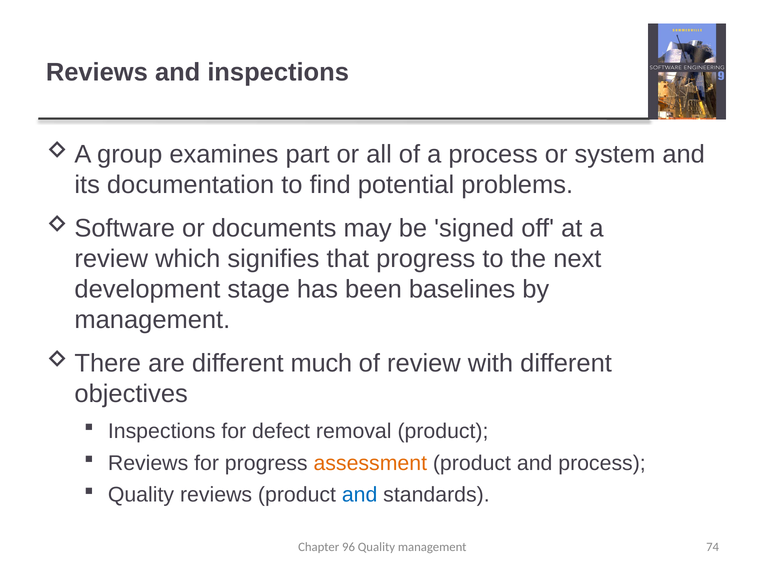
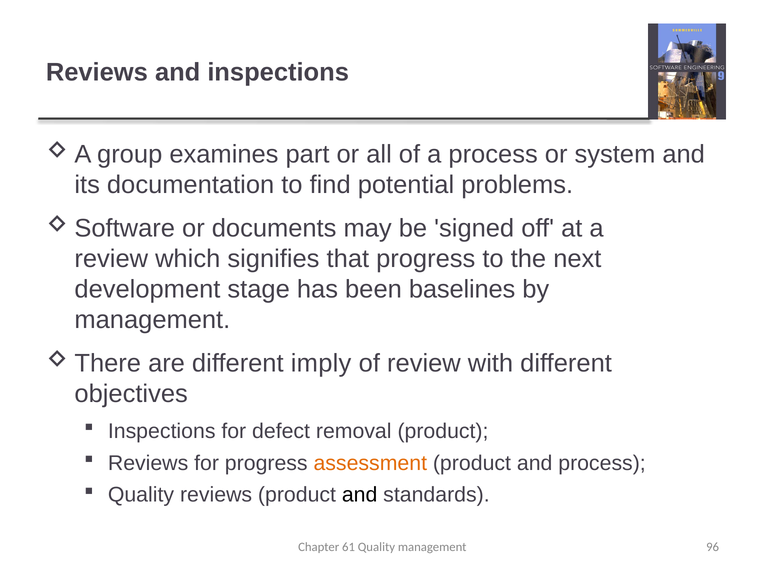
much: much -> imply
and at (360, 496) colour: blue -> black
96: 96 -> 61
74: 74 -> 96
